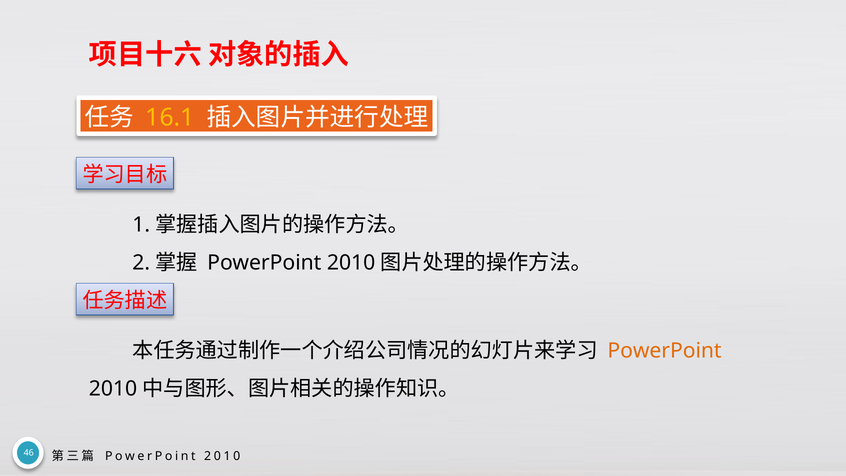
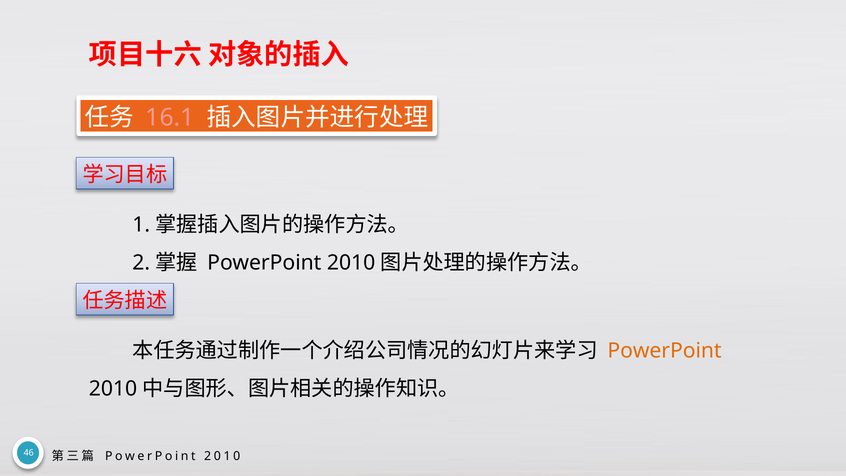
16.1 colour: yellow -> pink
